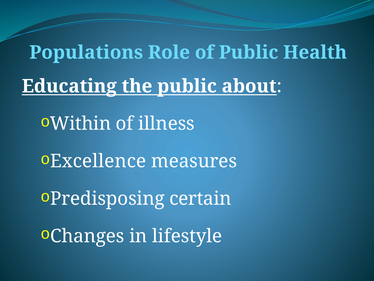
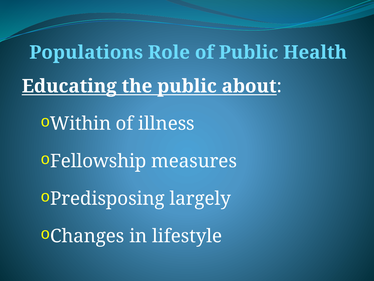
Excellence: Excellence -> Fellowship
certain: certain -> largely
